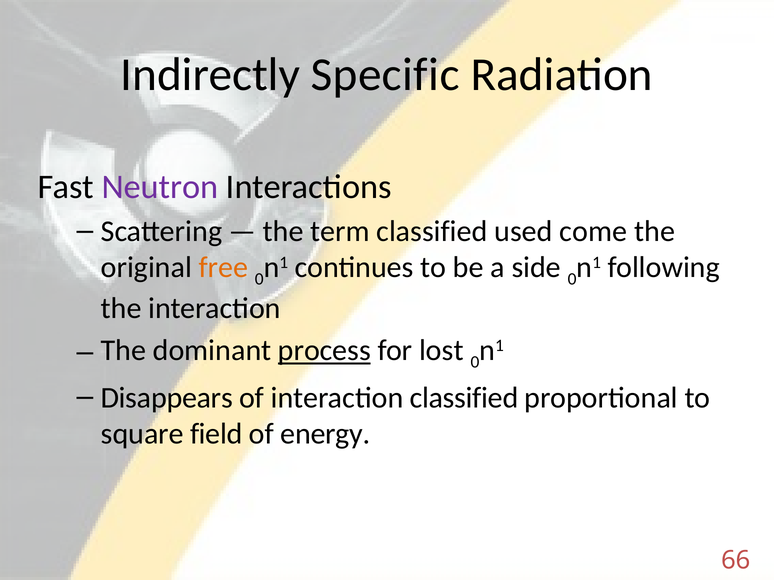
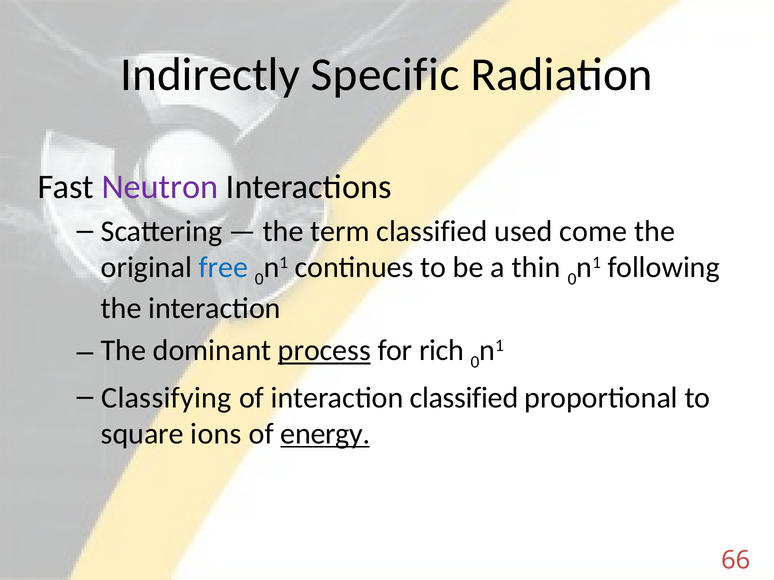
free colour: orange -> blue
side: side -> thin
lost: lost -> rich
Disappears: Disappears -> Classifying
field: field -> ions
energy underline: none -> present
